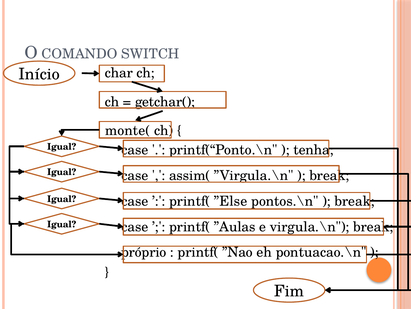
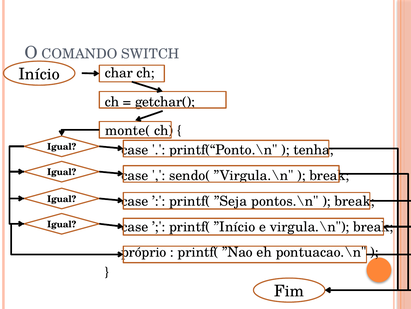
assim(: assim( -> sendo(
”Else: ”Else -> ”Seja
”Aulas: ”Aulas -> ”Início
